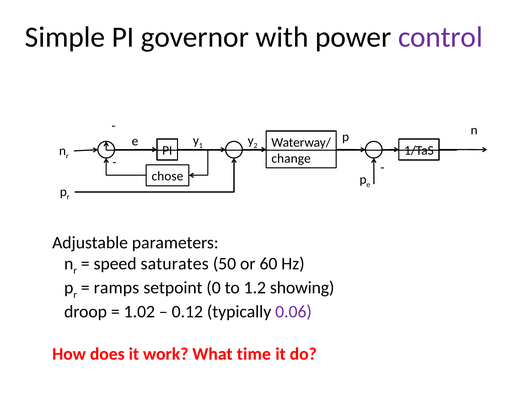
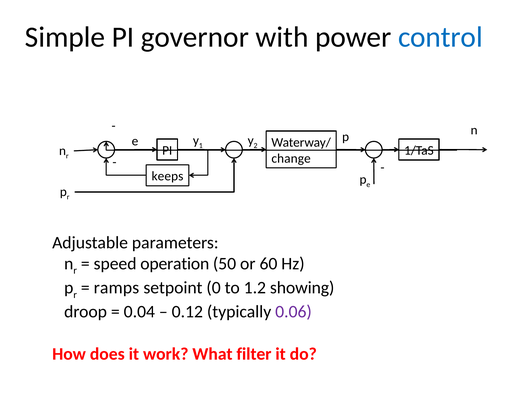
control colour: purple -> blue
chose: chose -> keeps
saturates: saturates -> operation
1.02: 1.02 -> 0.04
time: time -> filter
